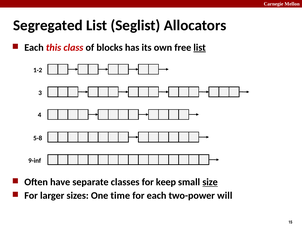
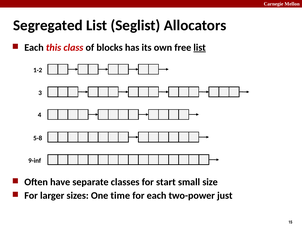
keep: keep -> start
size underline: present -> none
will: will -> just
